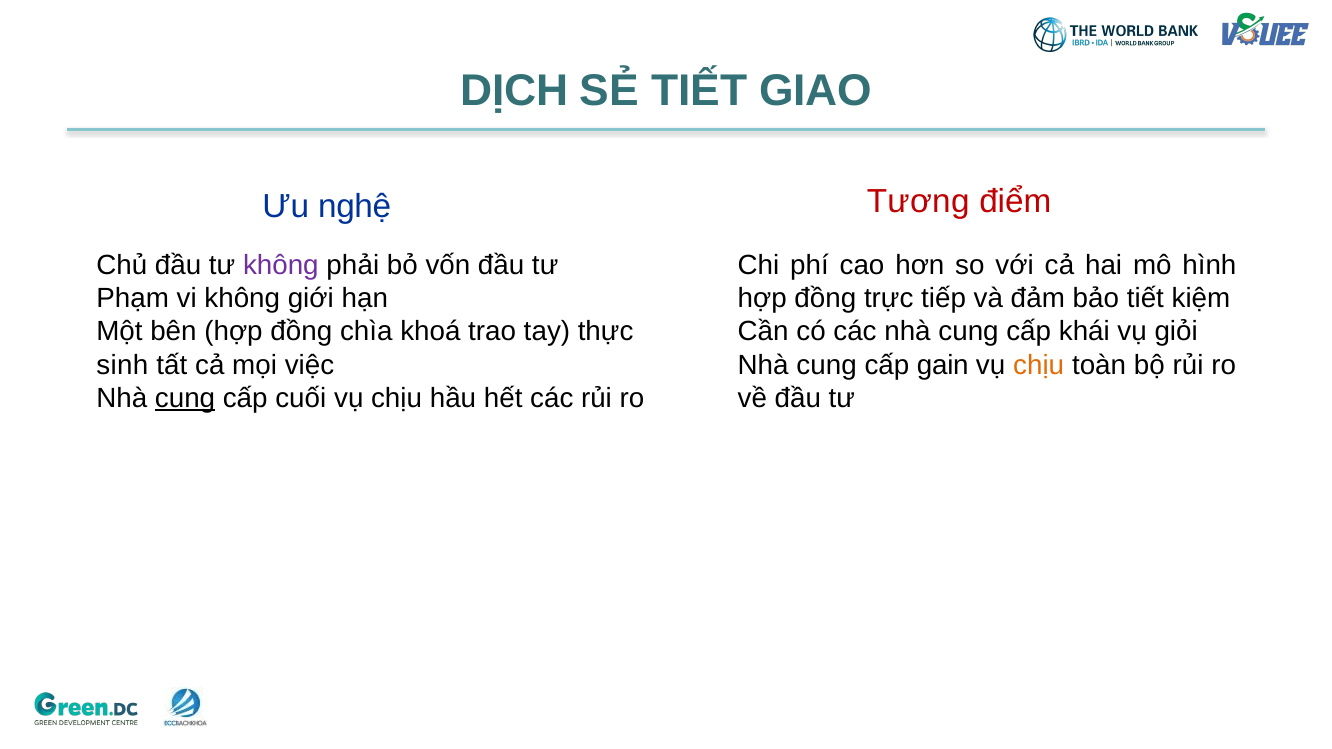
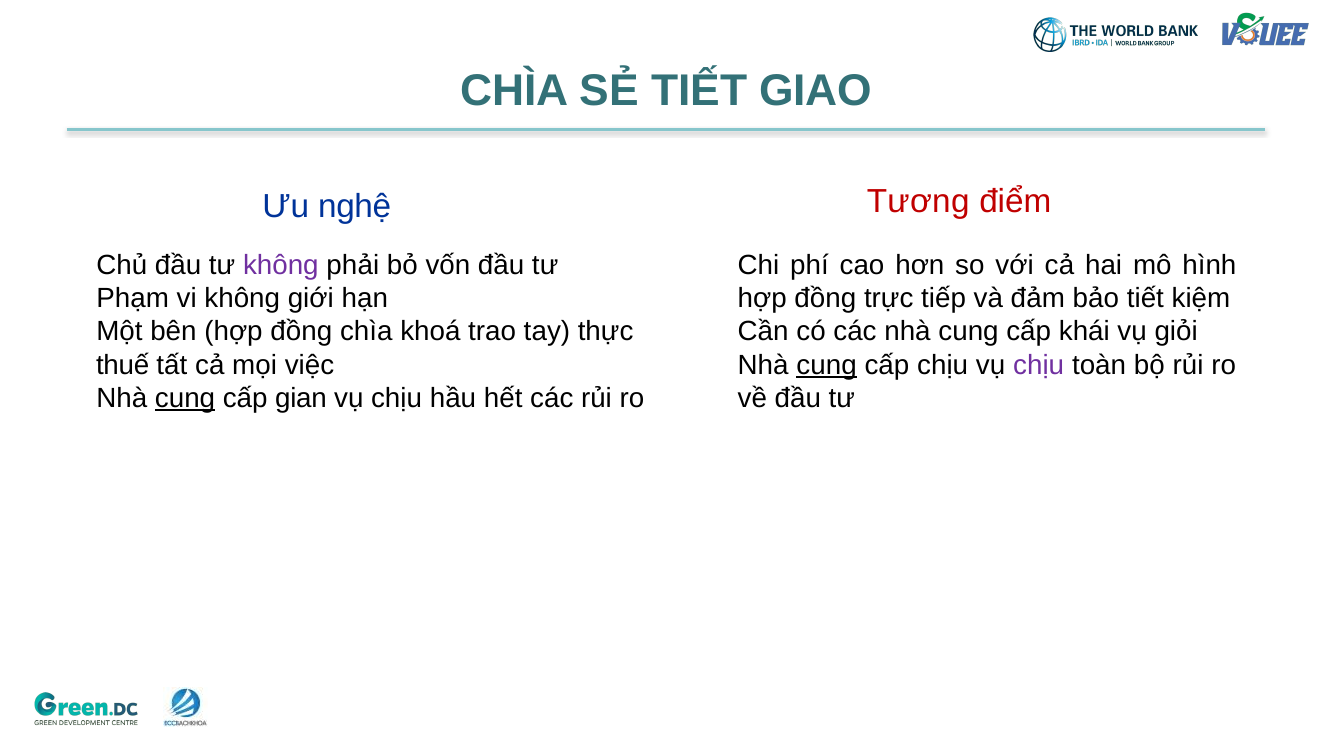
DỊCH at (515, 91): DỊCH -> CHÌA
sinh: sinh -> thuế
cung at (827, 365) underline: none -> present
cấp gain: gain -> chịu
chịu at (1039, 365) colour: orange -> purple
cuối: cuối -> gian
